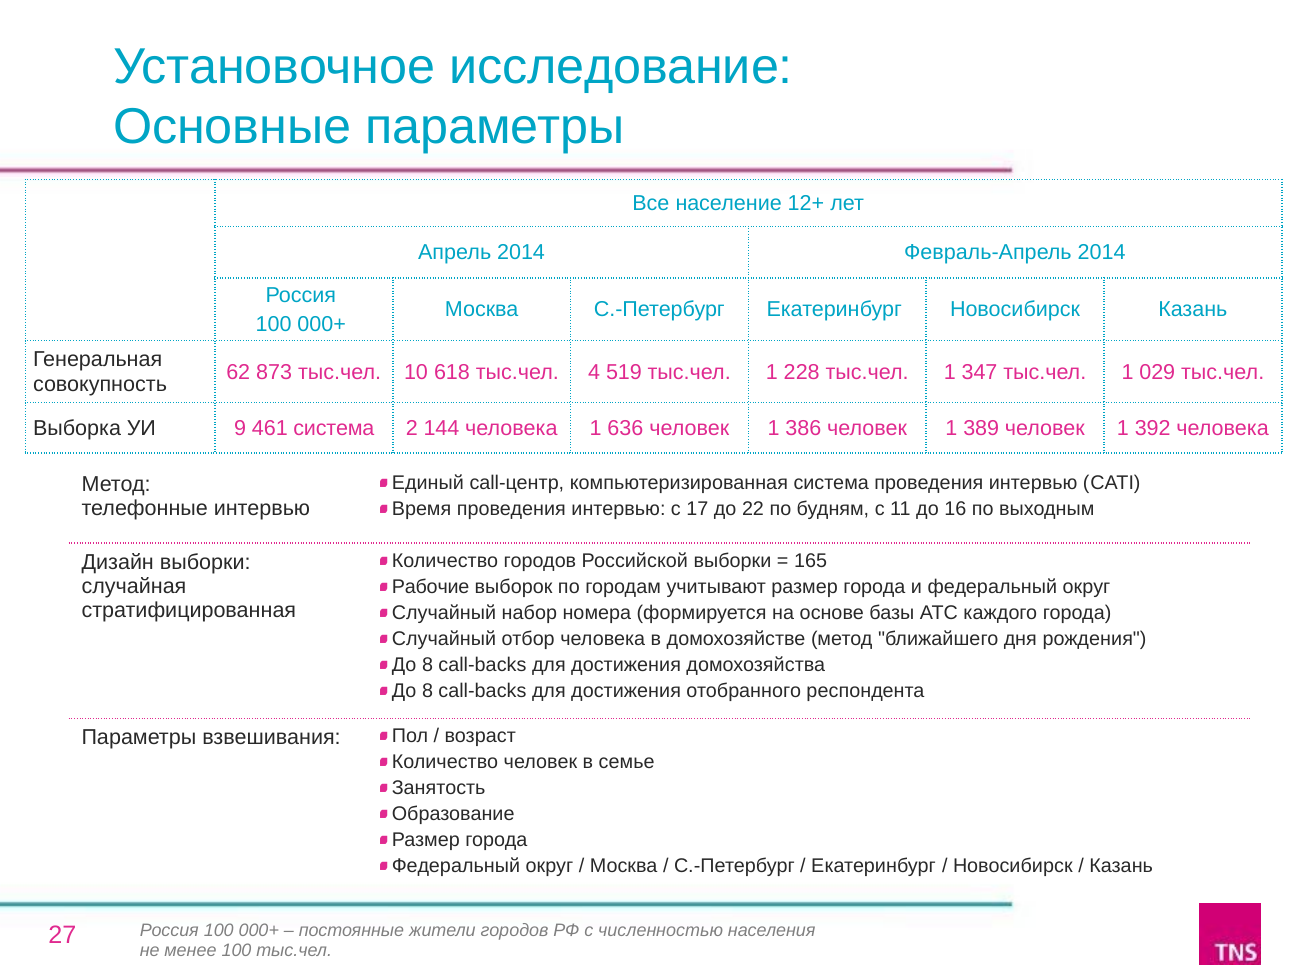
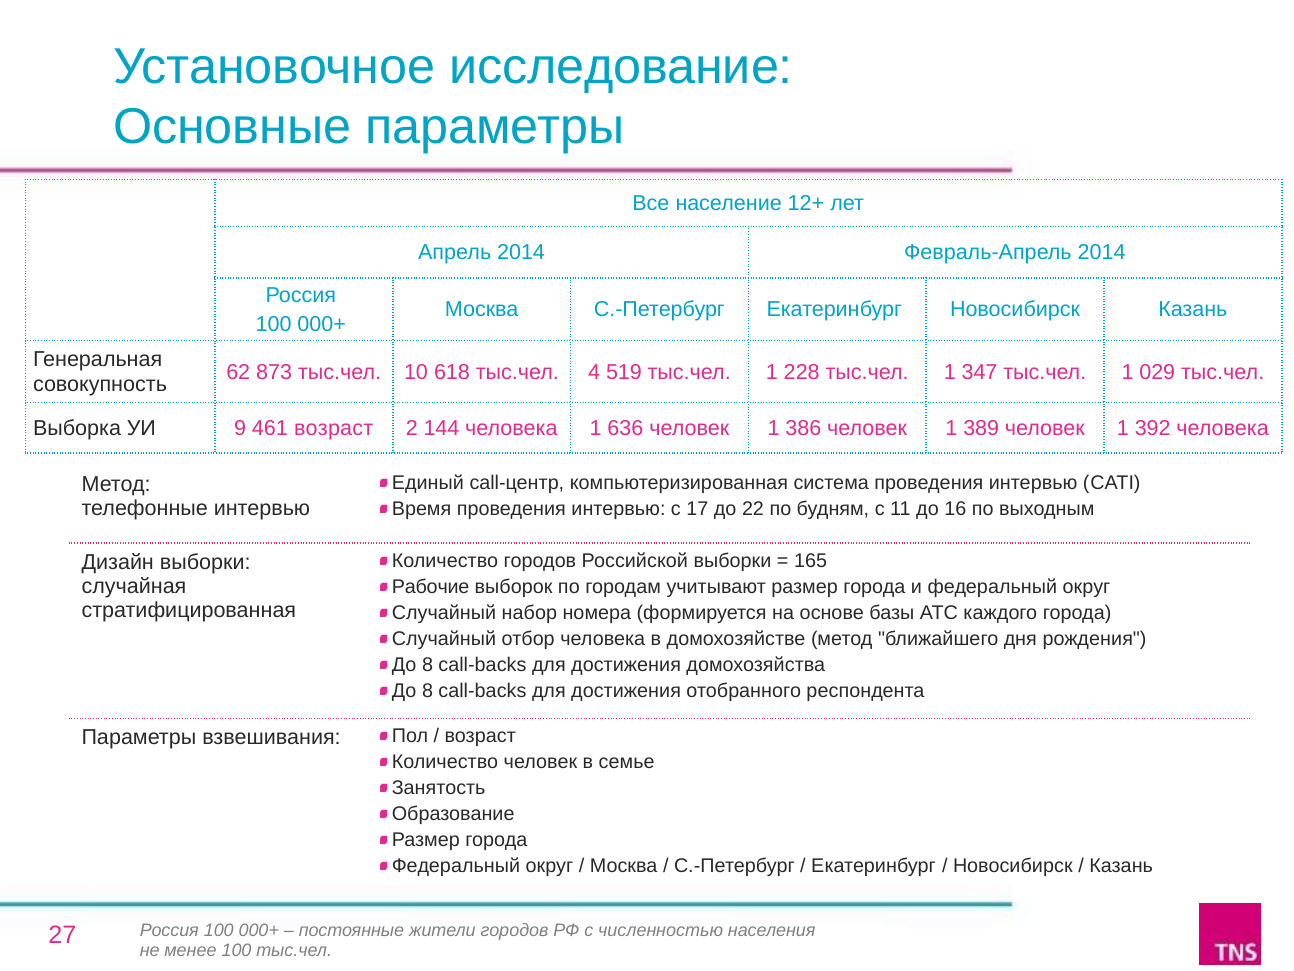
461 система: система -> возраст
